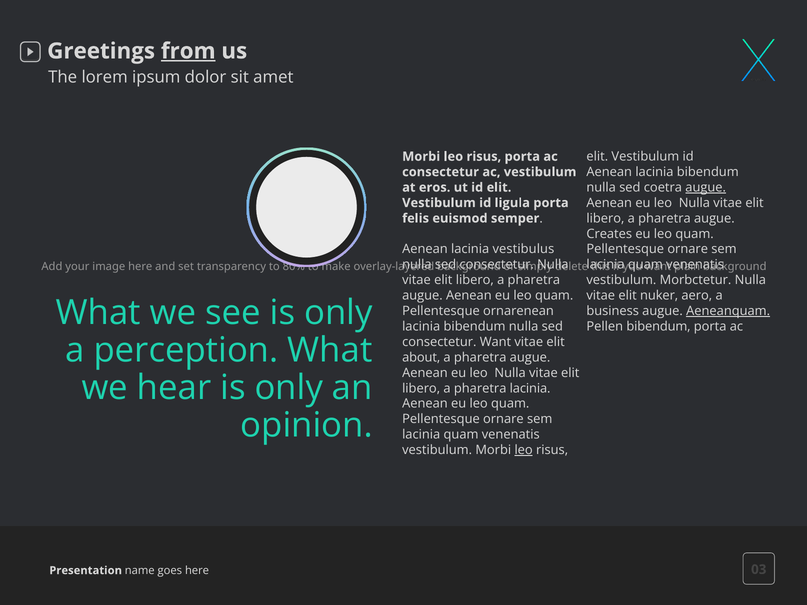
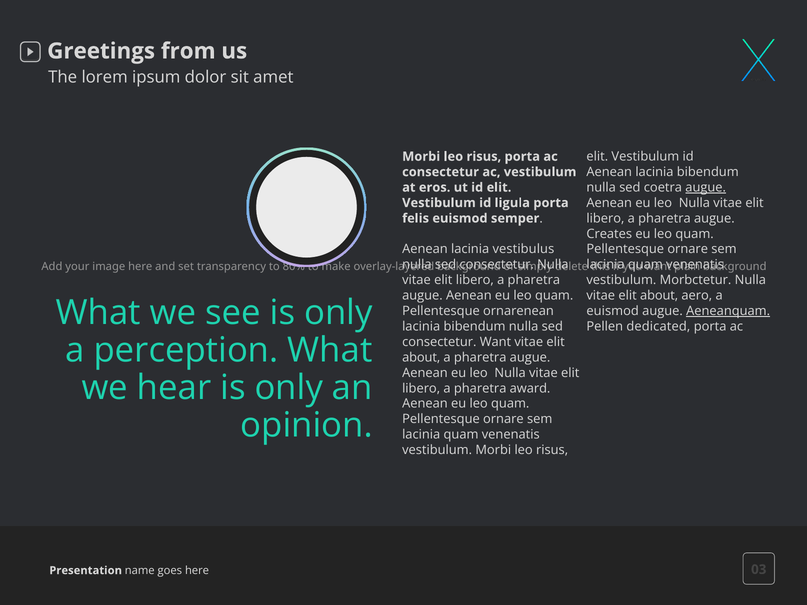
from underline: present -> none
nuker at (659, 296): nuker -> about
business at (613, 311): business -> euismod
Pellen bibendum: bibendum -> dedicated
pharetra lacinia: lacinia -> award
leo at (524, 450) underline: present -> none
